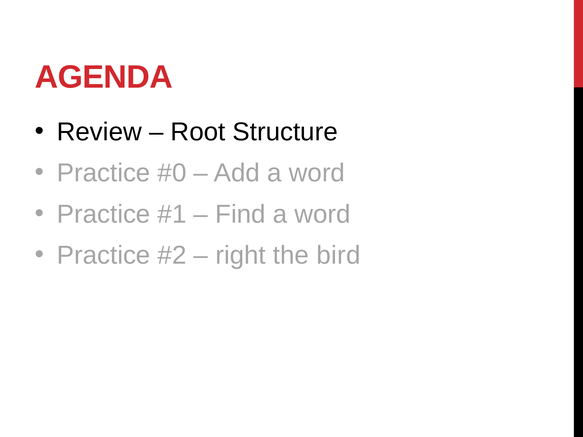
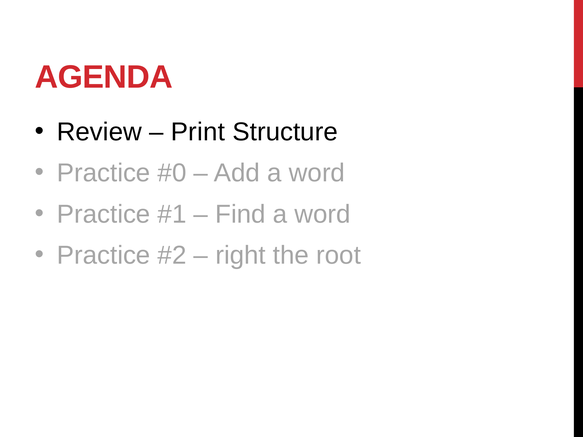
Root: Root -> Print
bird: bird -> root
